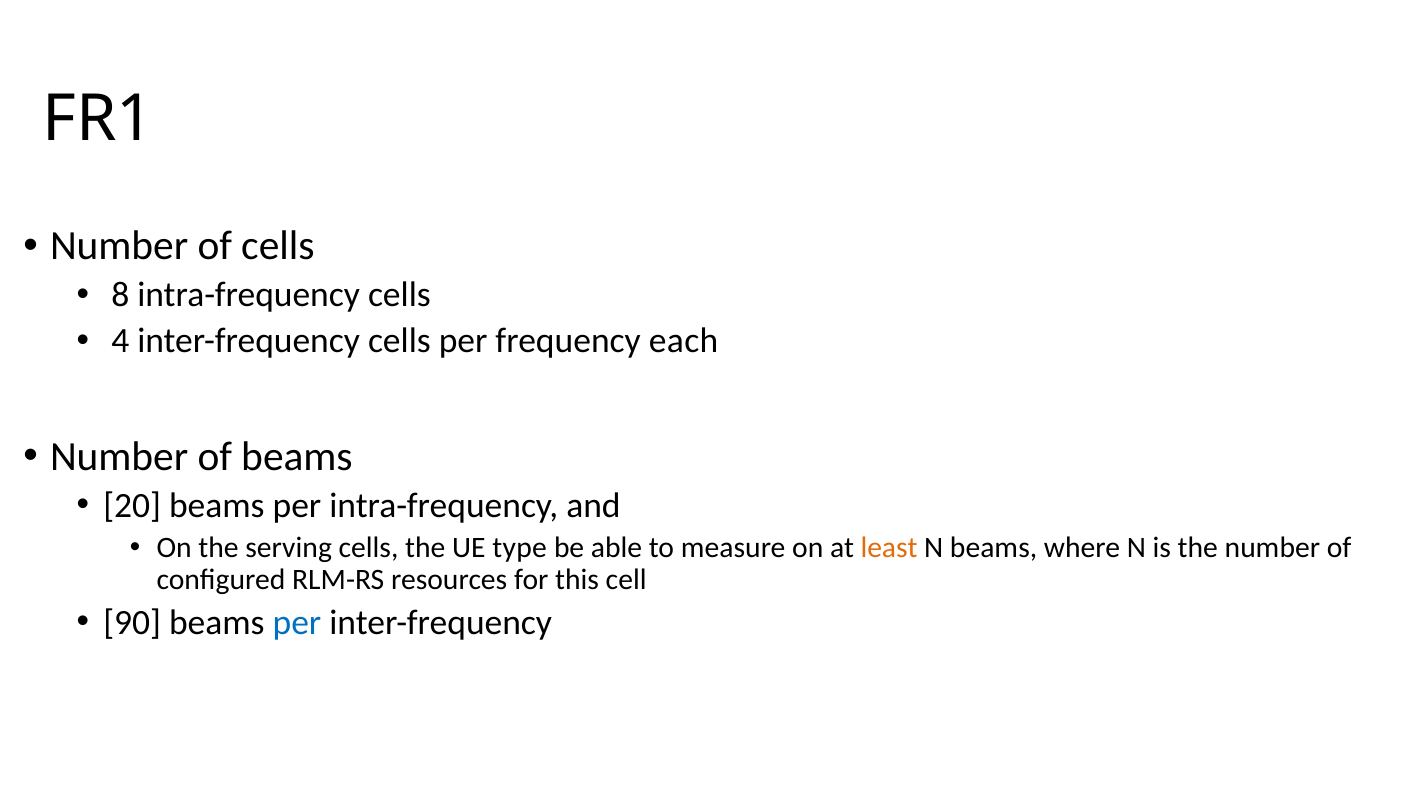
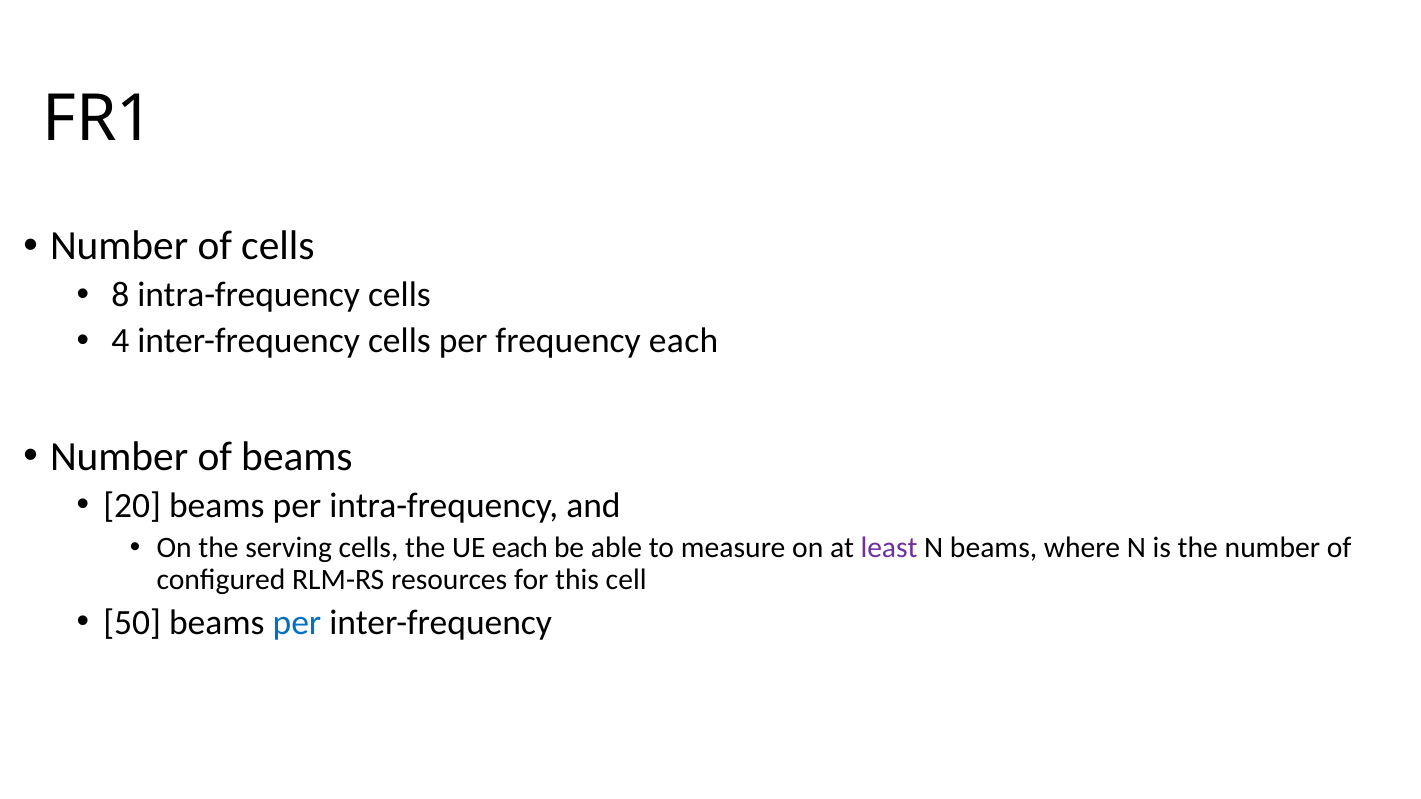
UE type: type -> each
least colour: orange -> purple
90: 90 -> 50
